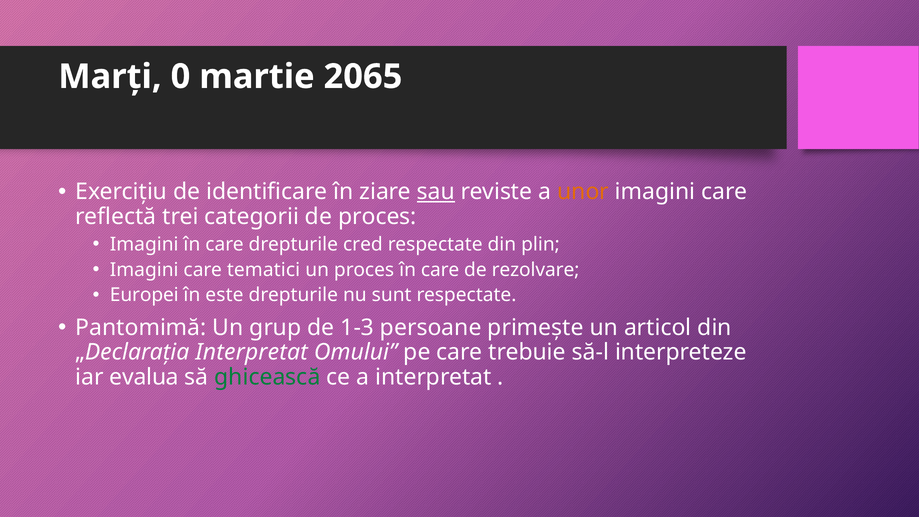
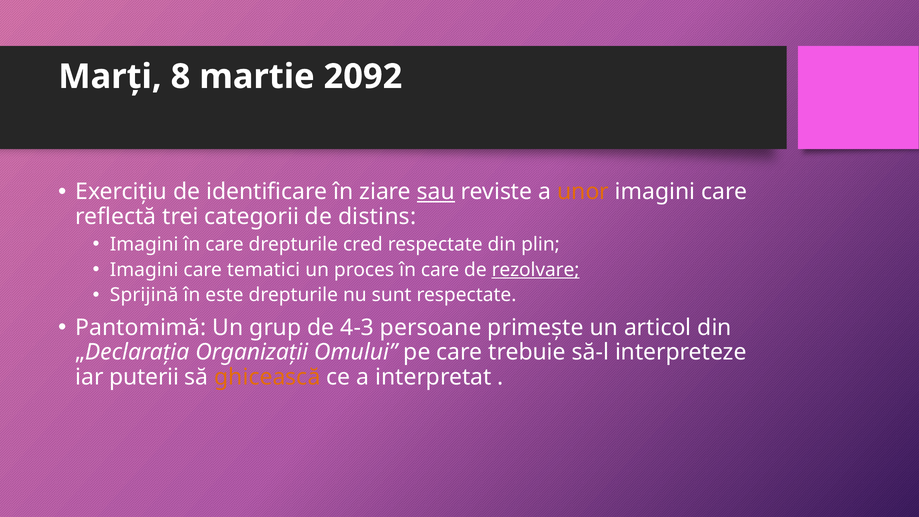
0: 0 -> 8
2065: 2065 -> 2092
de proces: proces -> distins
rezolvare underline: none -> present
Europei: Europei -> Sprijină
1-3: 1-3 -> 4-3
„Declarația Interpretat: Interpretat -> Organizații
evalua: evalua -> puterii
ghicească colour: green -> orange
